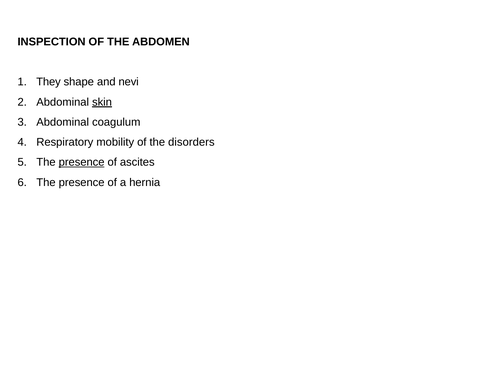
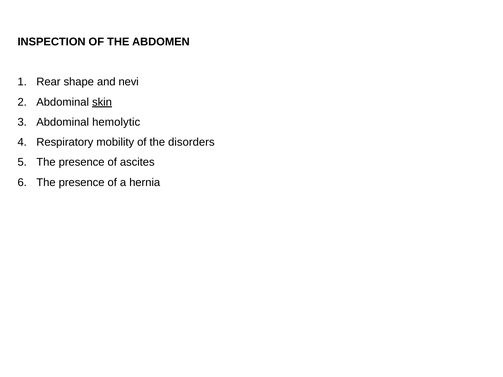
They: They -> Rear
coagulum: coagulum -> hemolytic
presence at (82, 162) underline: present -> none
